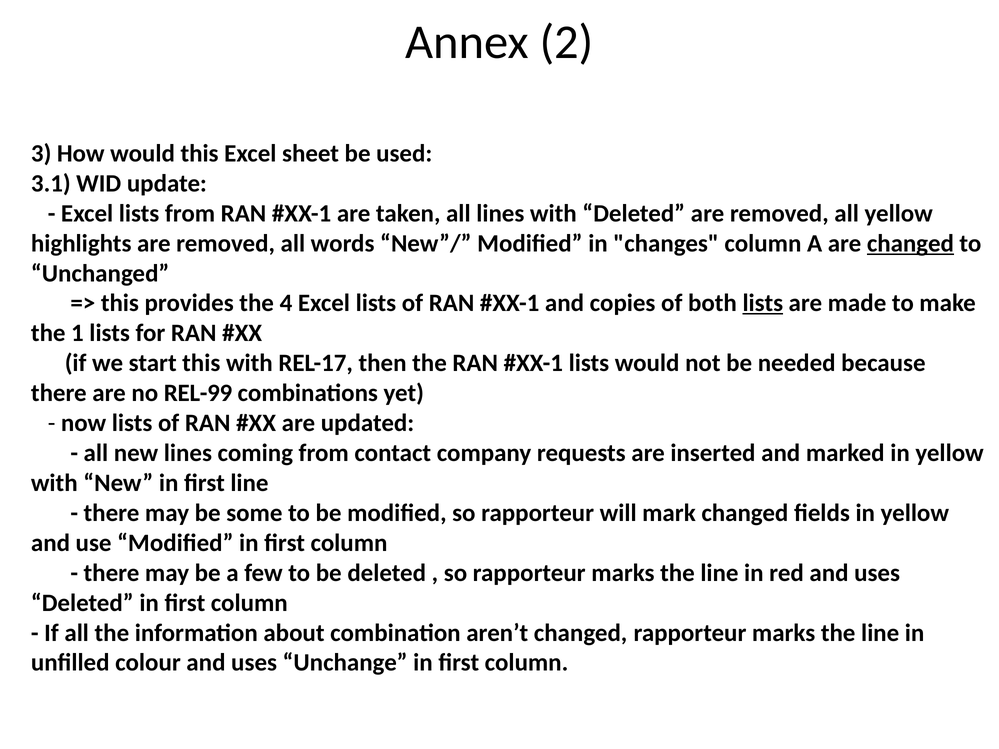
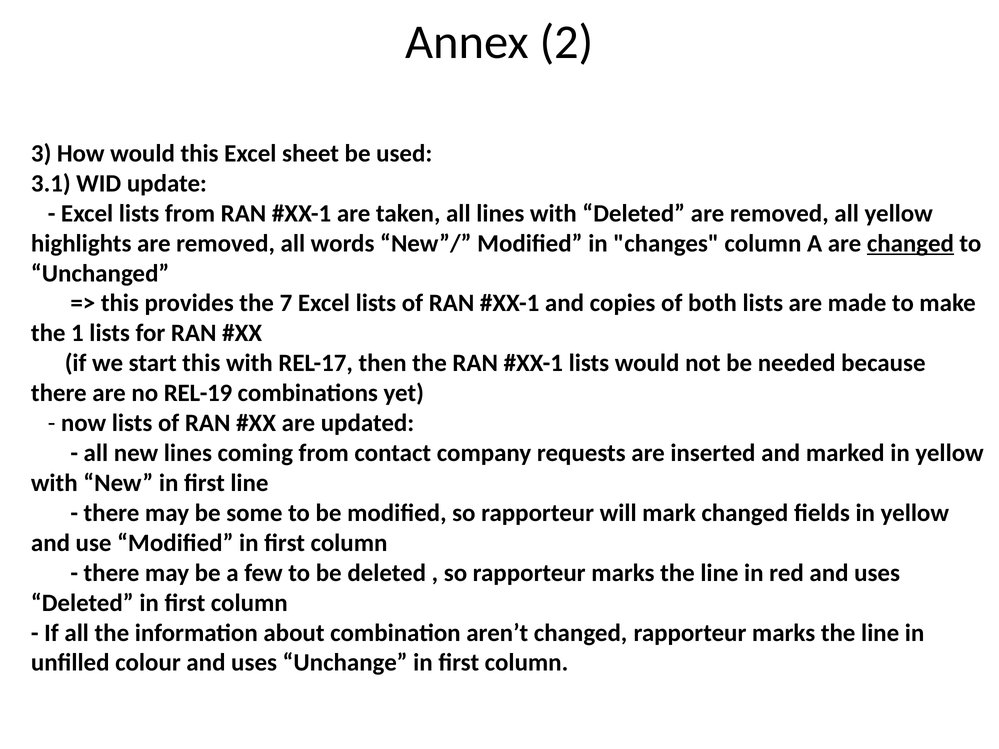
4: 4 -> 7
lists at (763, 303) underline: present -> none
REL-99: REL-99 -> REL-19
